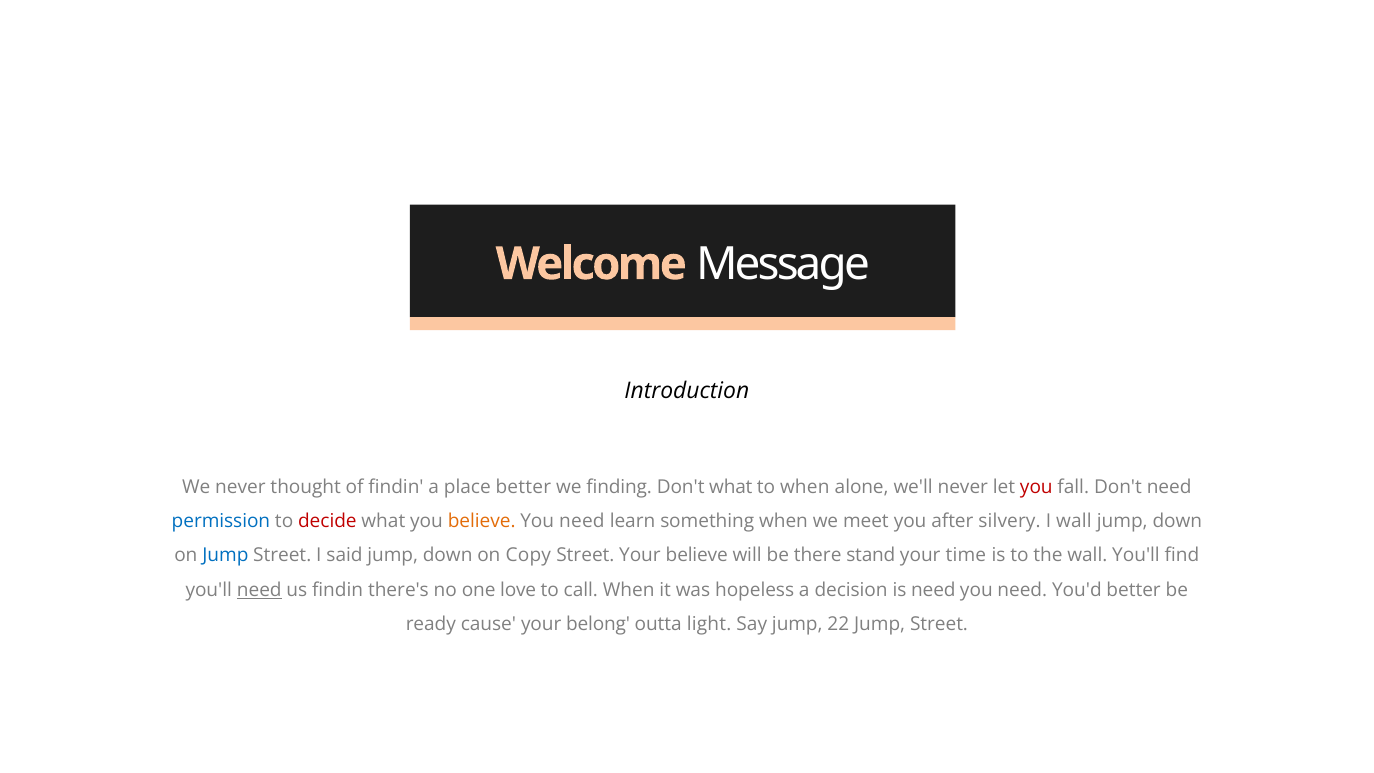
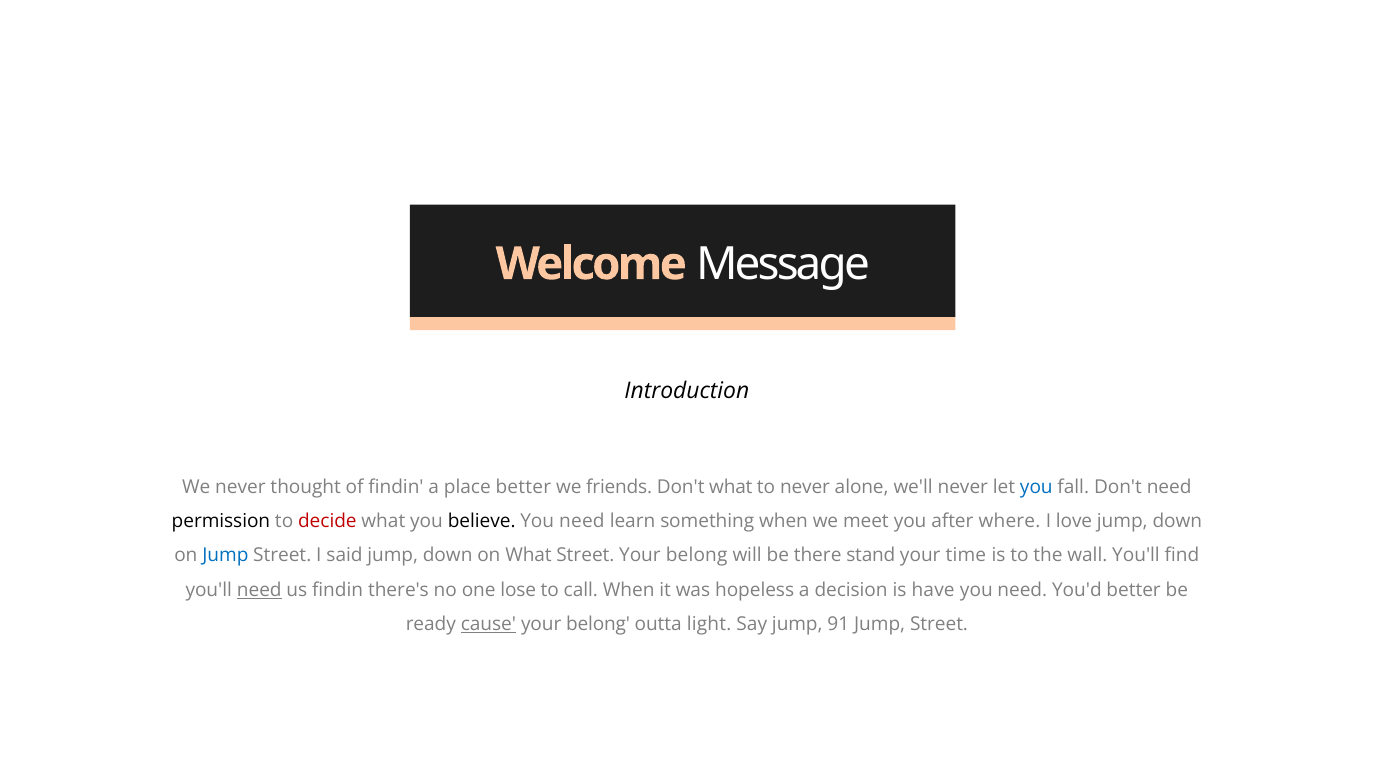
finding: finding -> friends
to when: when -> never
you at (1036, 487) colour: red -> blue
permission colour: blue -> black
believe at (482, 521) colour: orange -> black
silvery: silvery -> where
I wall: wall -> love
on Copy: Copy -> What
Street Your believe: believe -> belong
love: love -> lose
is need: need -> have
cause underline: none -> present
22: 22 -> 91
